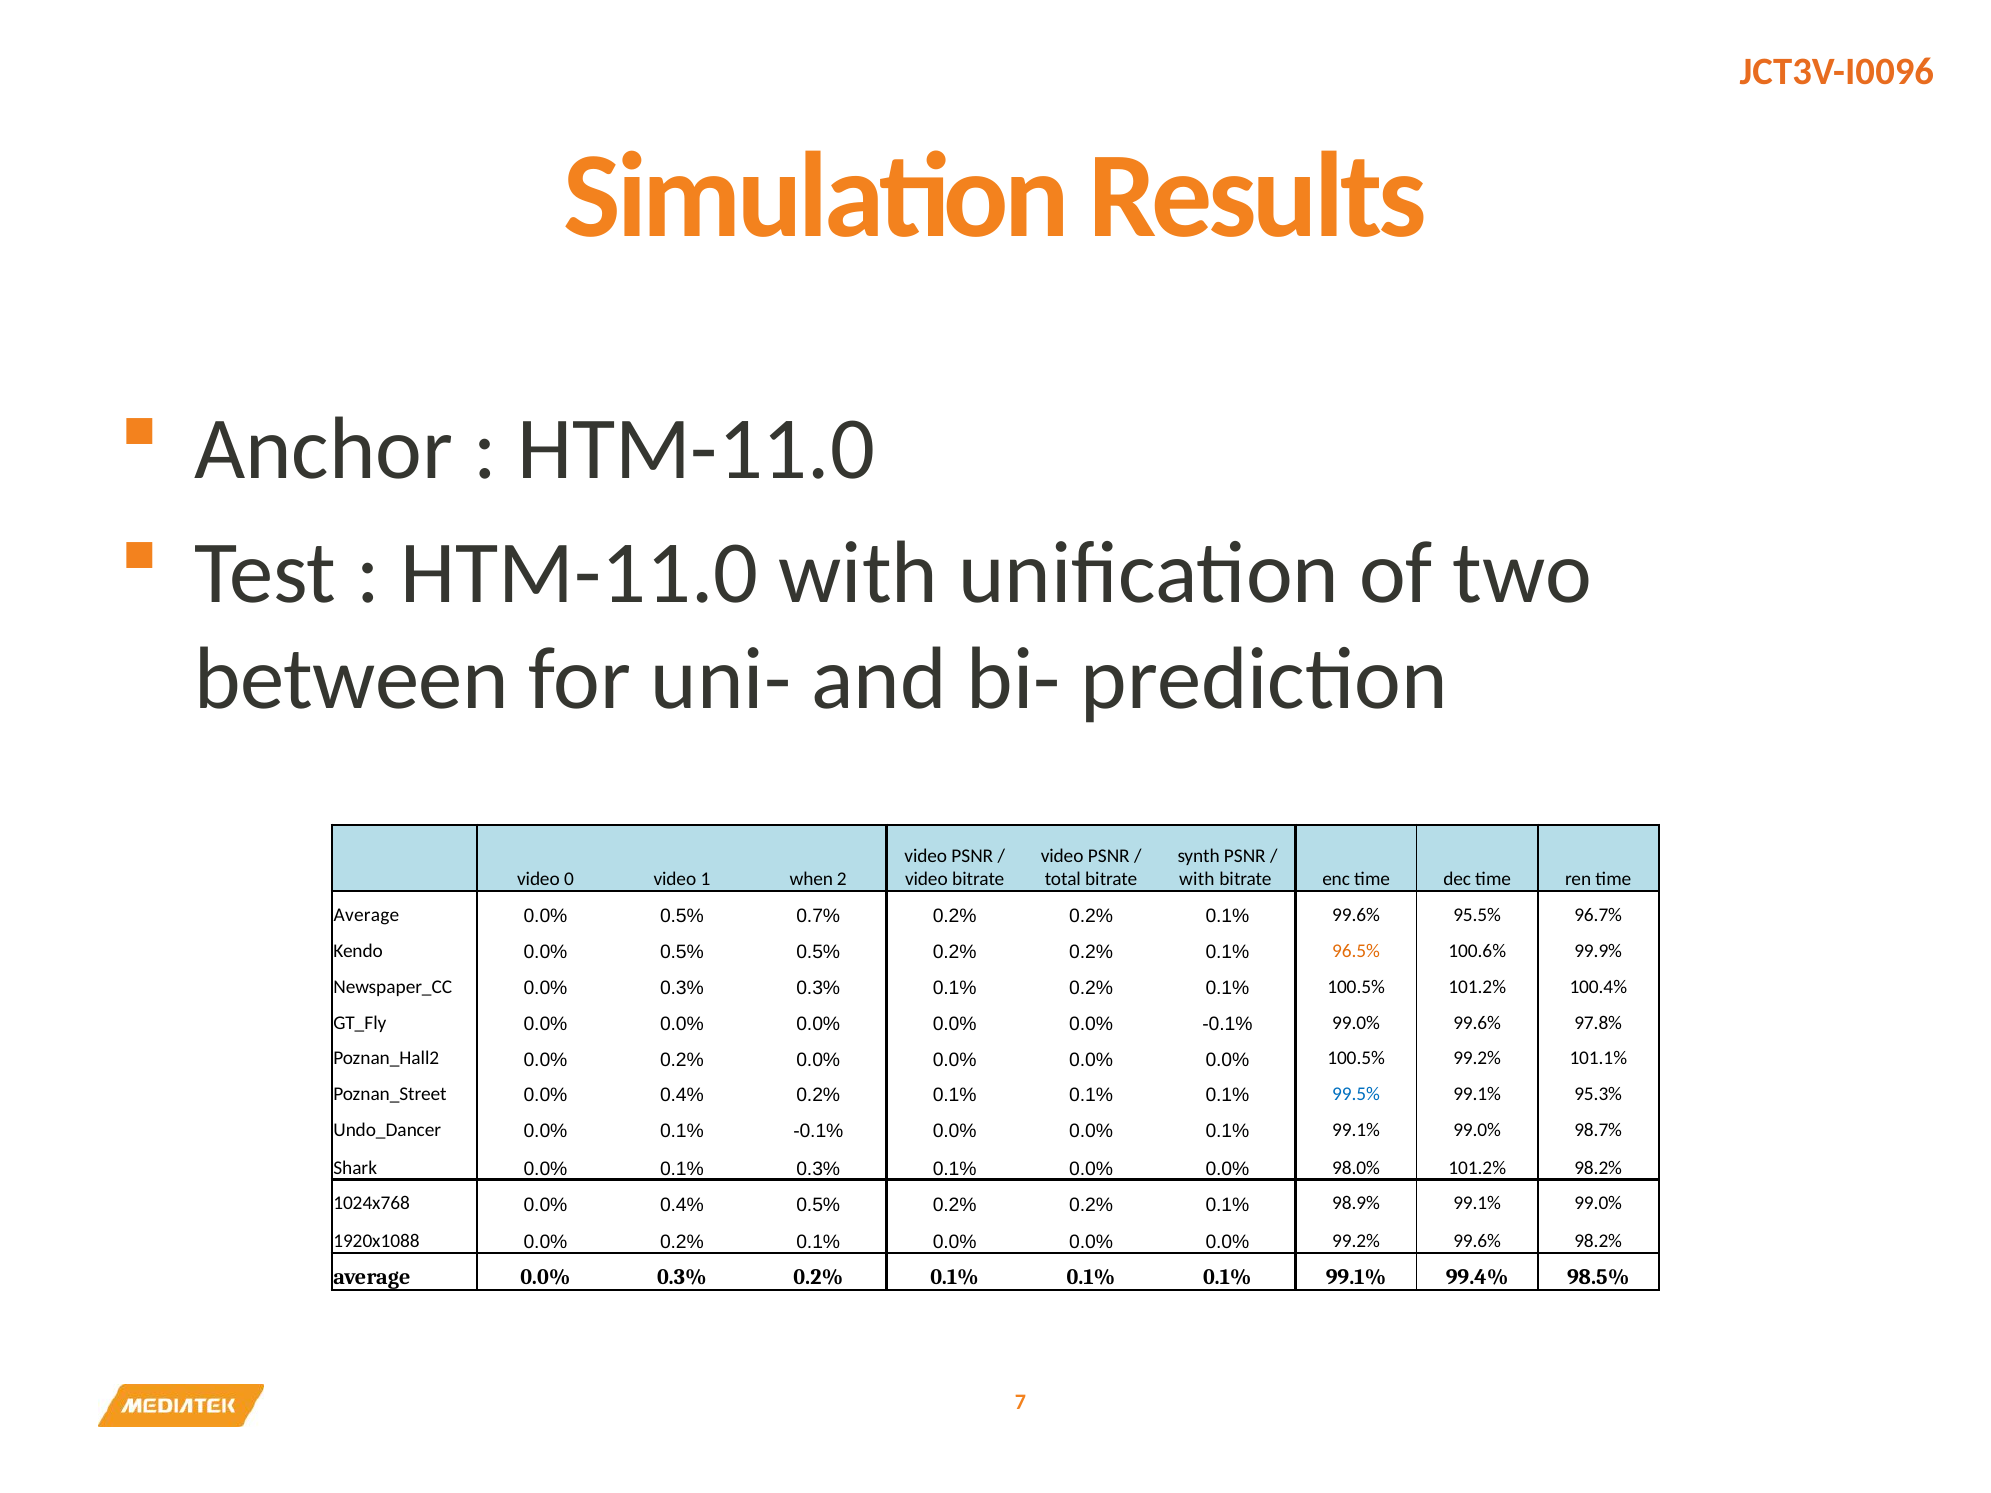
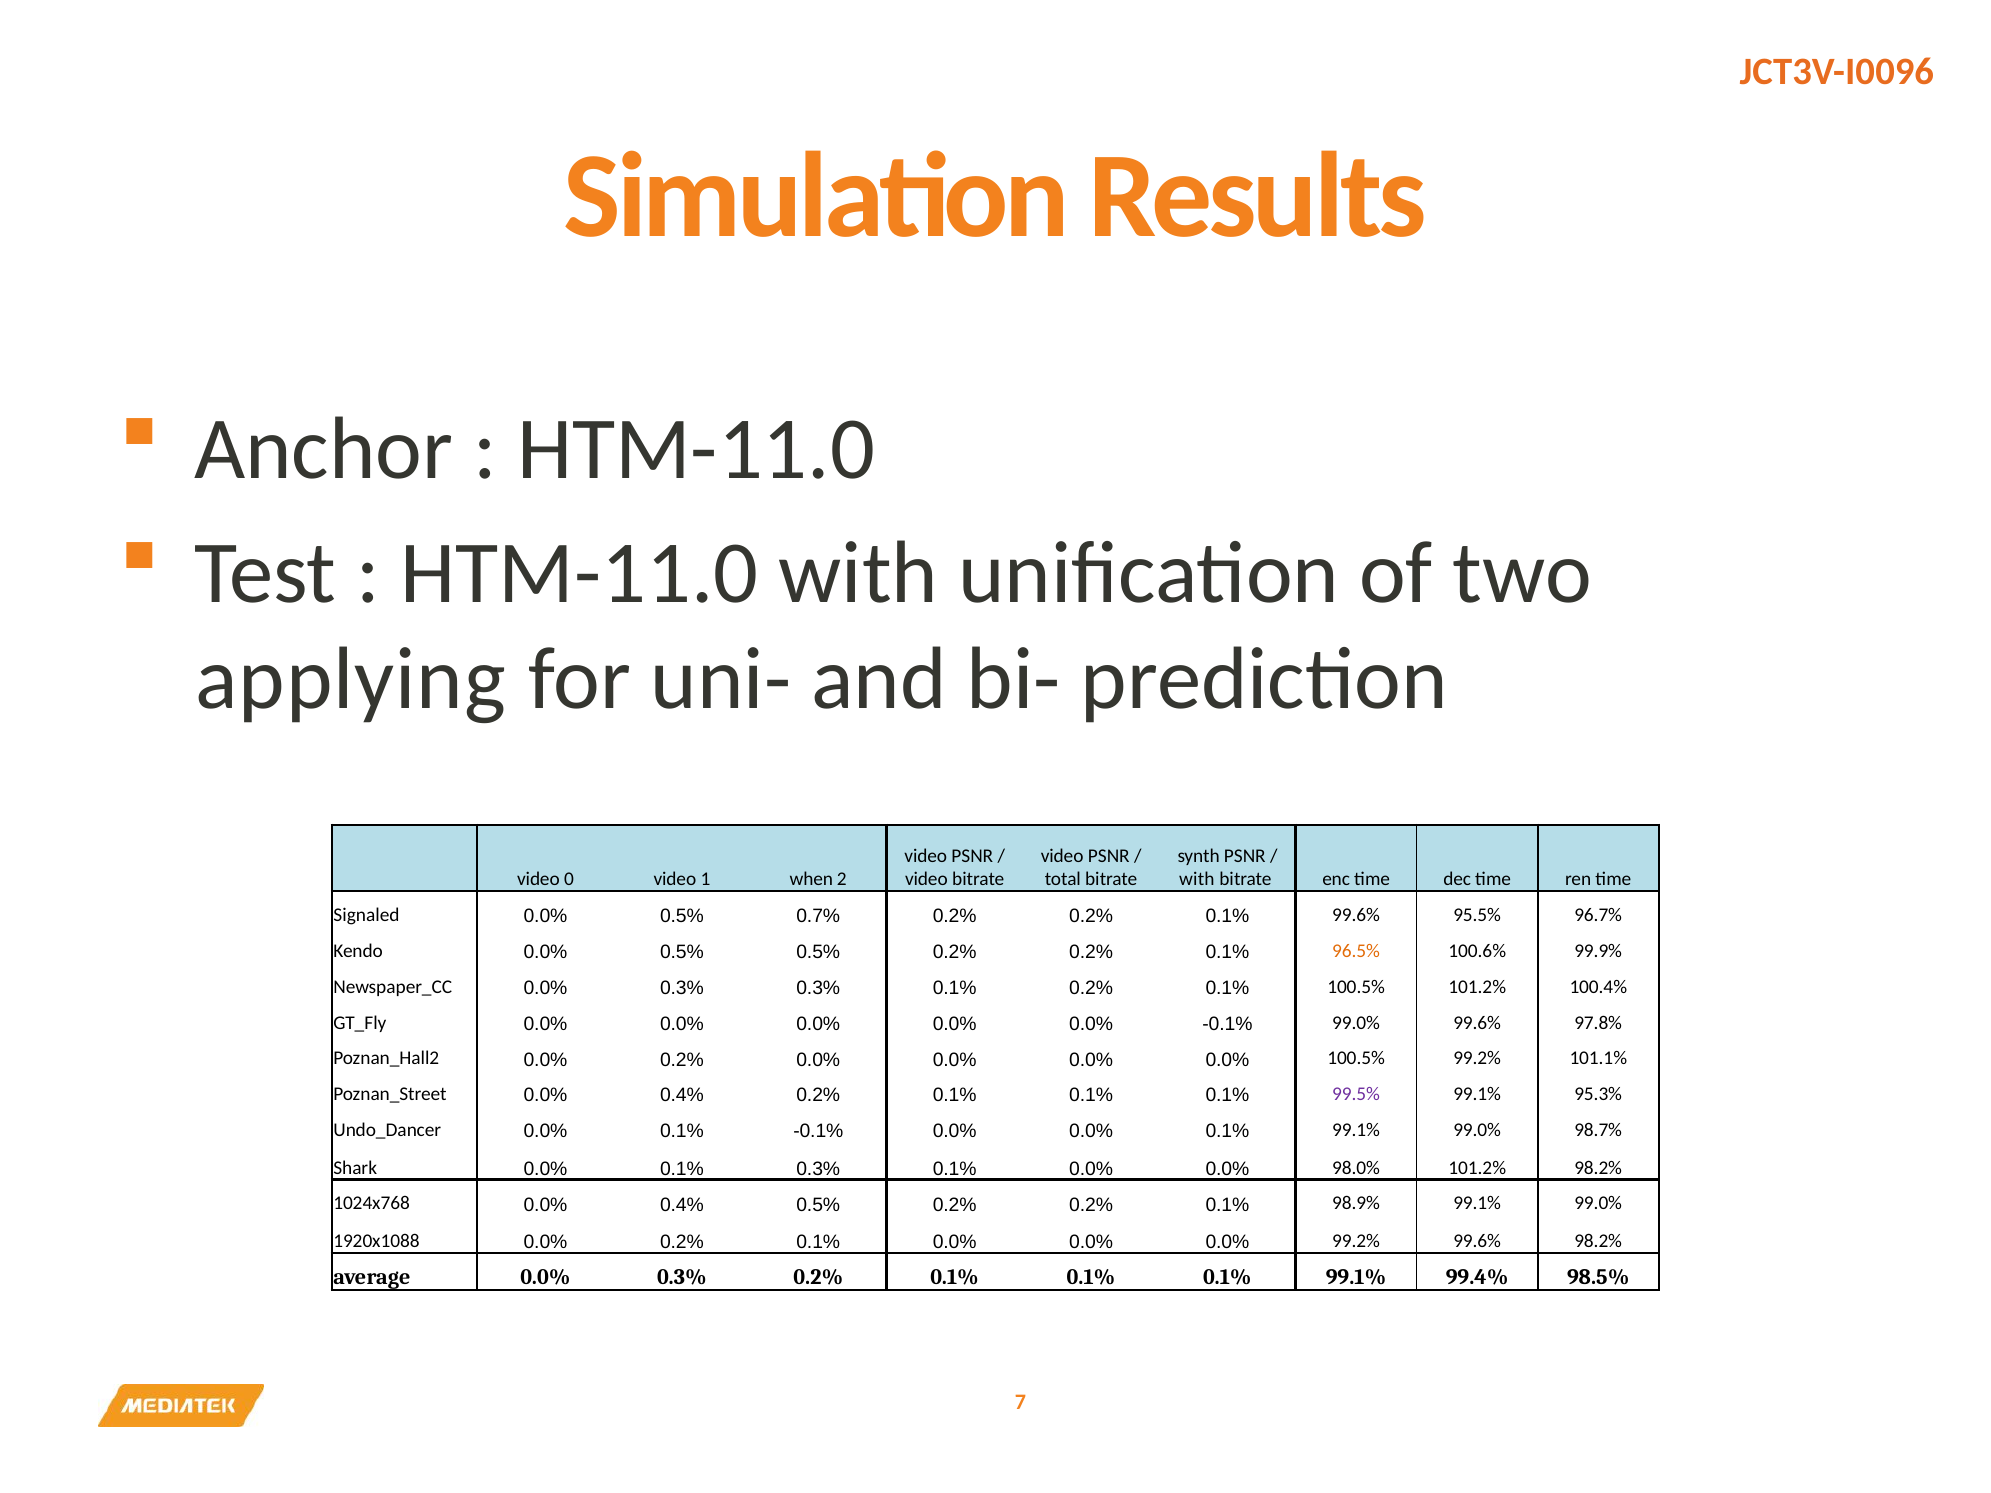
between: between -> applying
Average at (366, 915): Average -> Signaled
99.5% colour: blue -> purple
